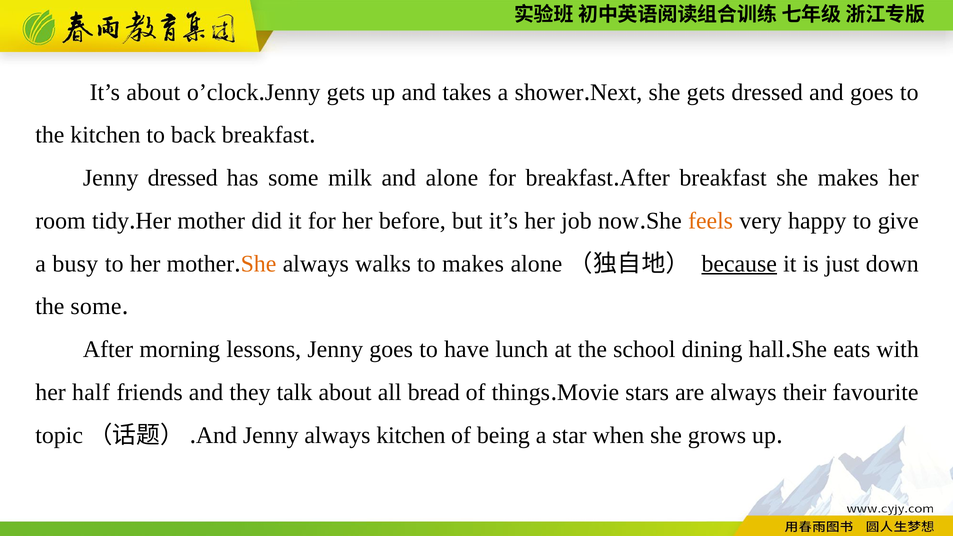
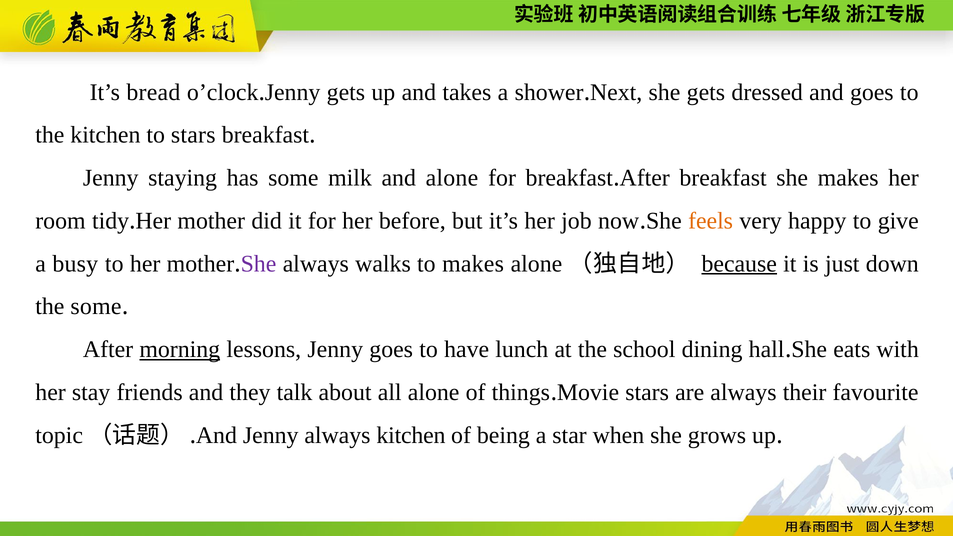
It’s about: about -> bread
to back: back -> stars
Jenny dressed: dressed -> staying
She at (258, 264) colour: orange -> purple
morning underline: none -> present
half: half -> stay
all bread: bread -> alone
